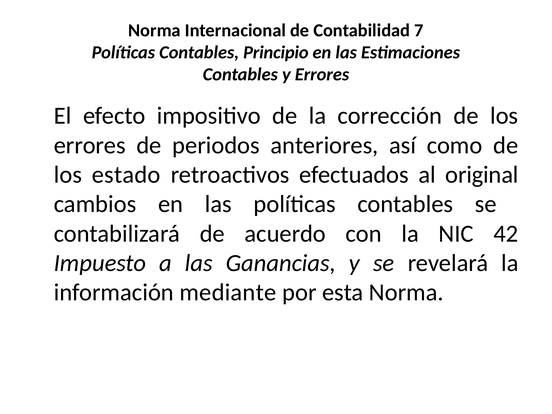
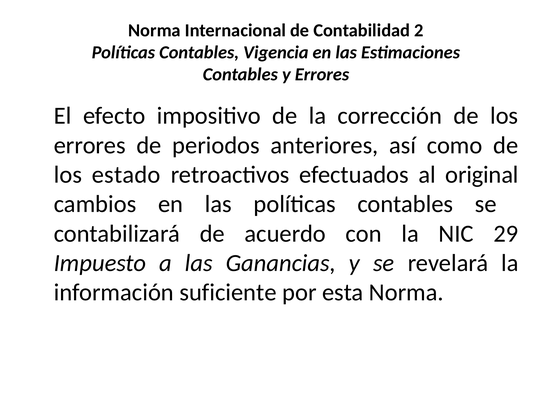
7: 7 -> 2
Principio: Principio -> Vigencia
42: 42 -> 29
mediante: mediante -> suficiente
